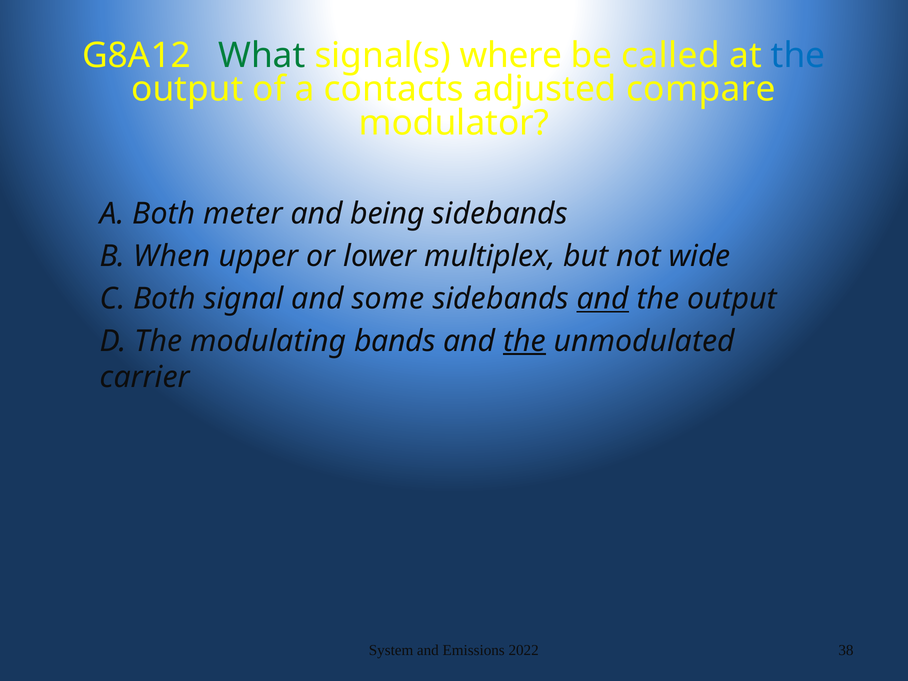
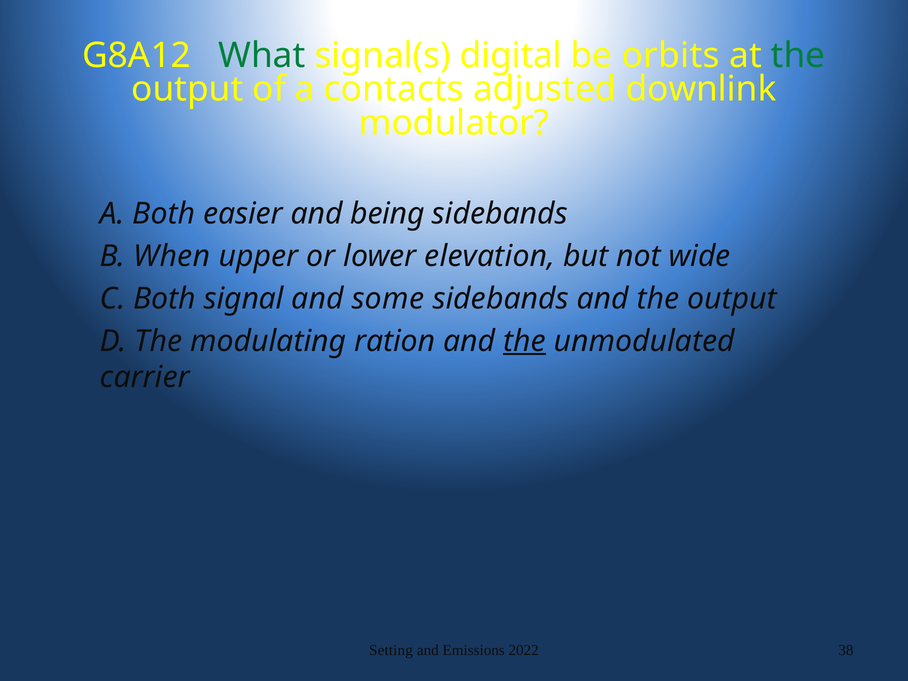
where: where -> digital
called: called -> orbits
the at (798, 55) colour: blue -> green
compare: compare -> downlink
meter: meter -> easier
multiplex: multiplex -> elevation
and at (603, 299) underline: present -> none
bands: bands -> ration
System: System -> Setting
